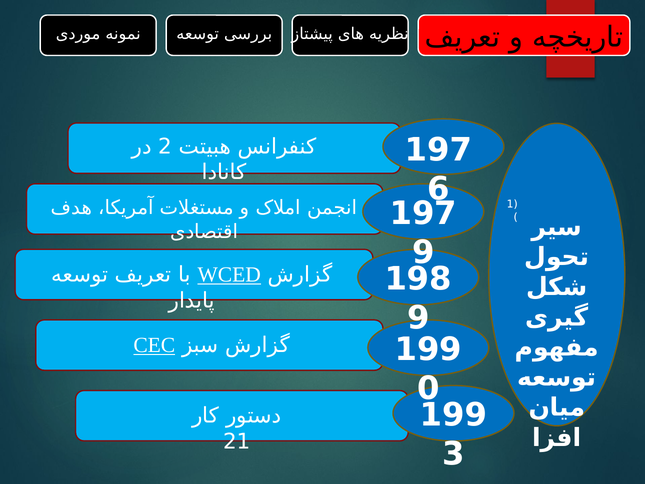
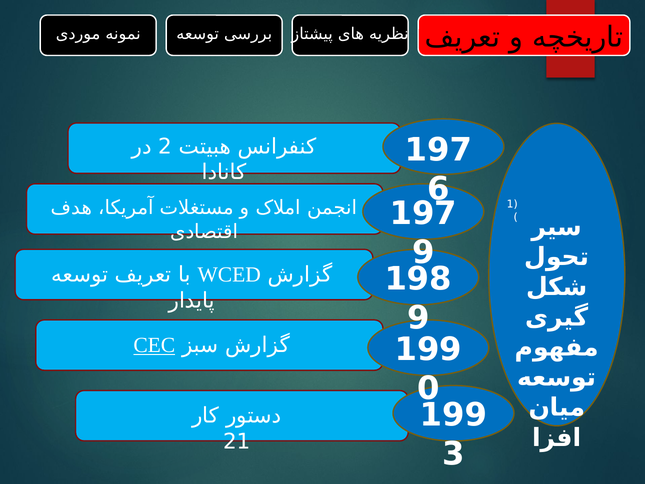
WCED underline: present -> none
